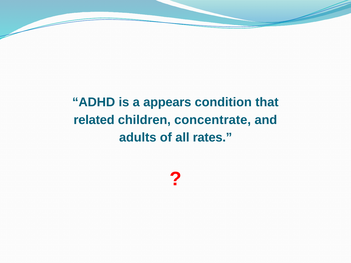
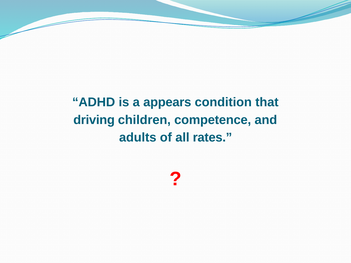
related: related -> driving
concentrate: concentrate -> competence
